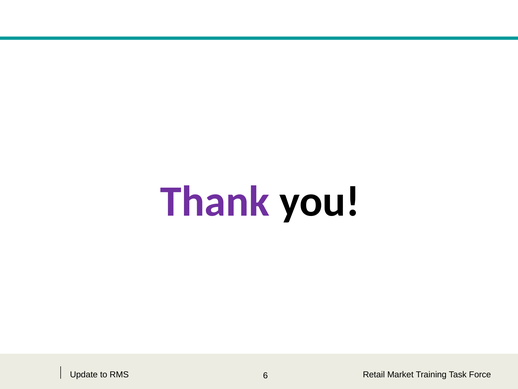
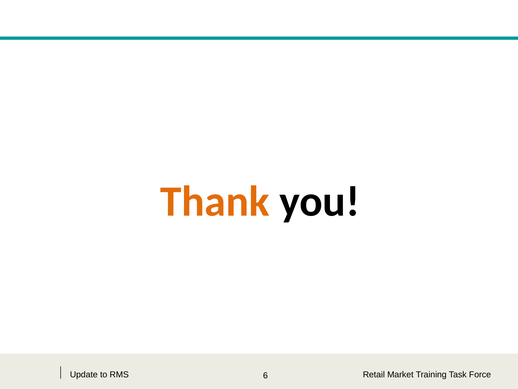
Thank colour: purple -> orange
